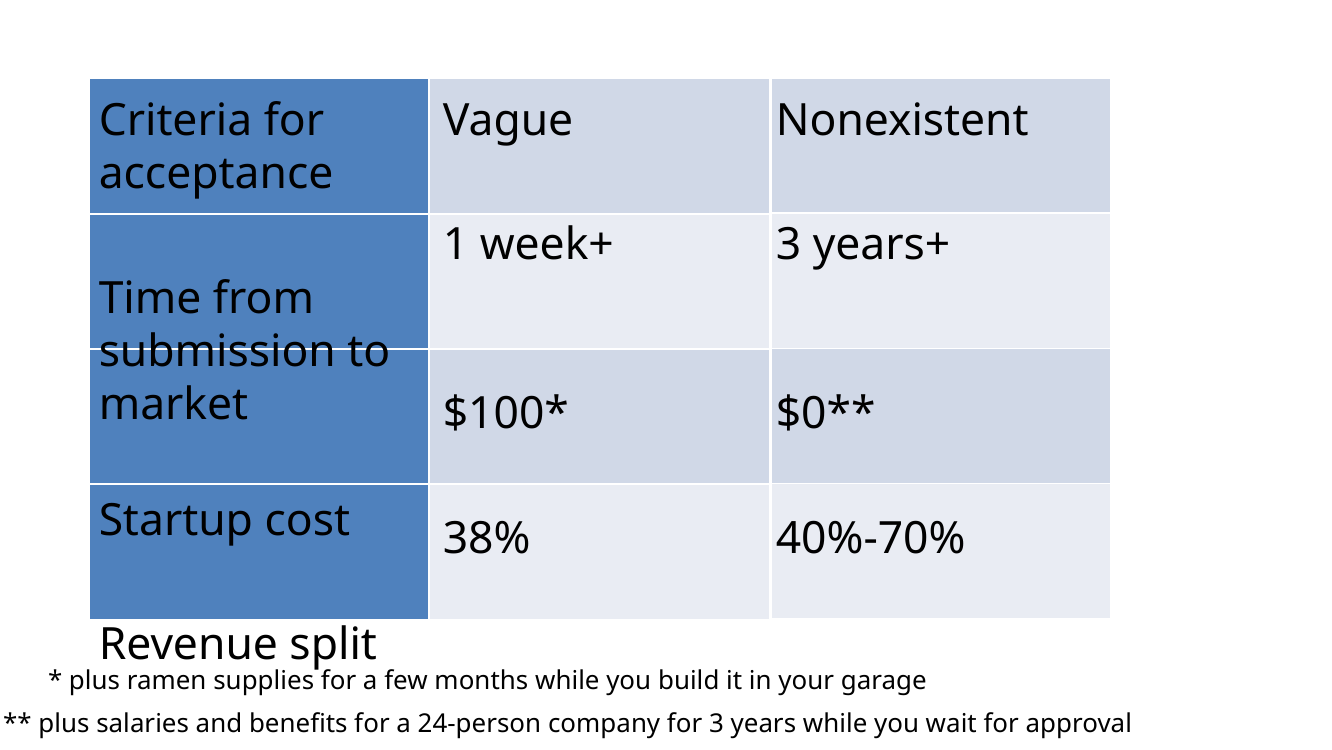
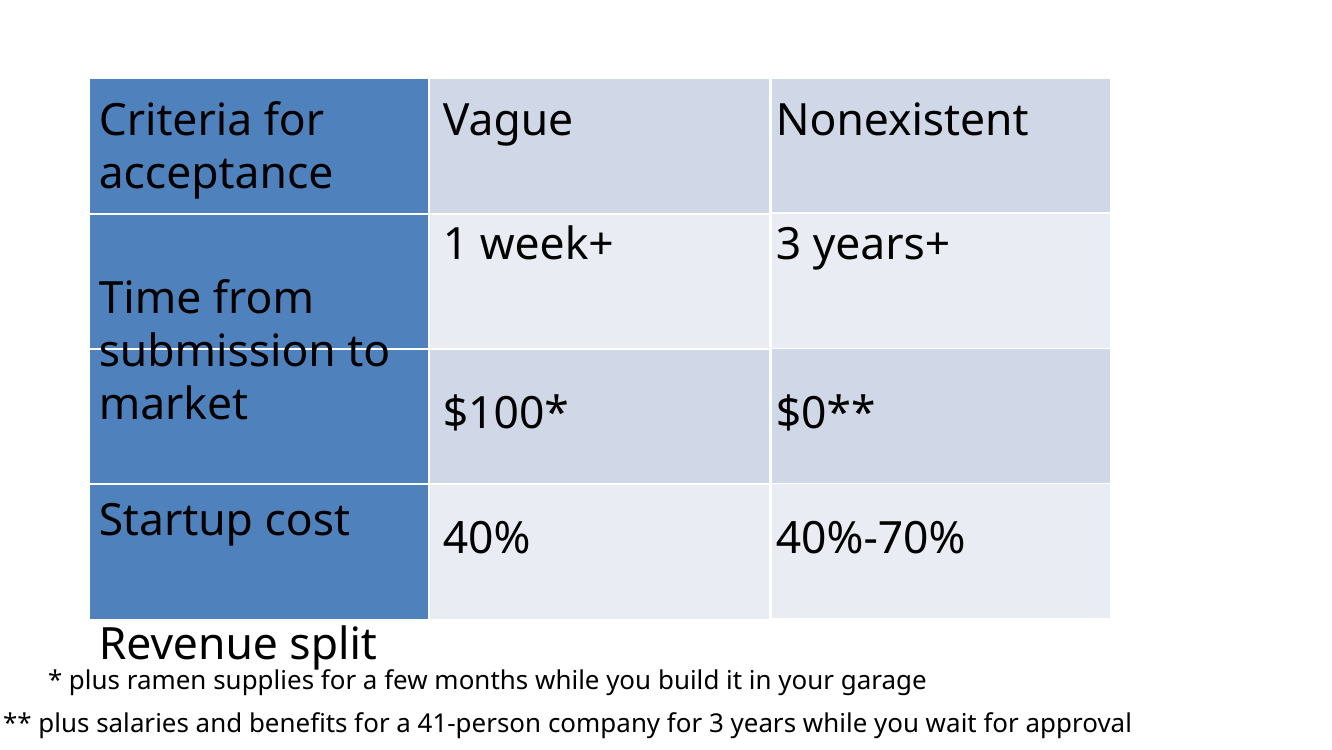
38%: 38% -> 40%
24-person: 24-person -> 41-person
